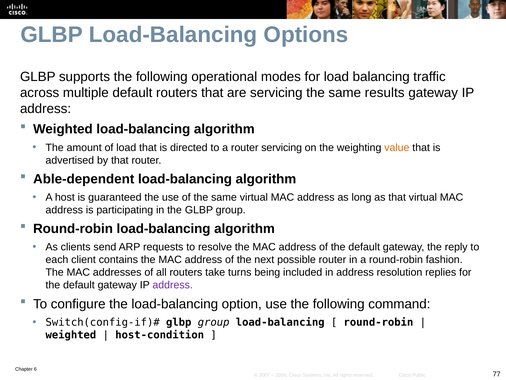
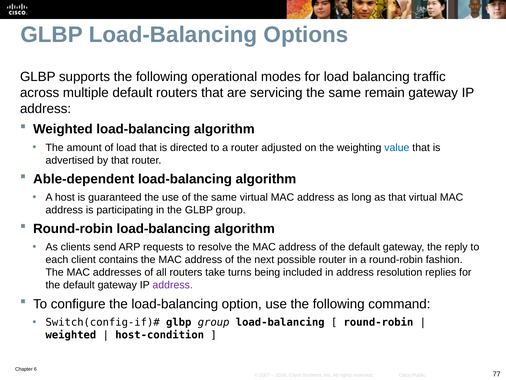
results: results -> remain
router servicing: servicing -> adjusted
value colour: orange -> blue
